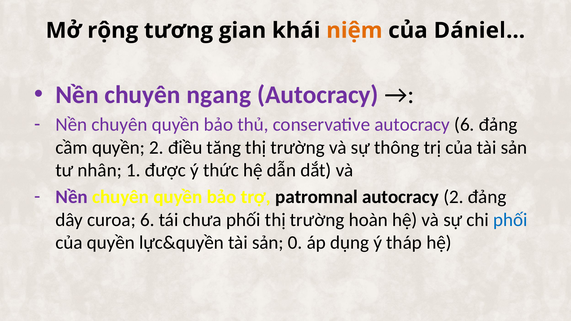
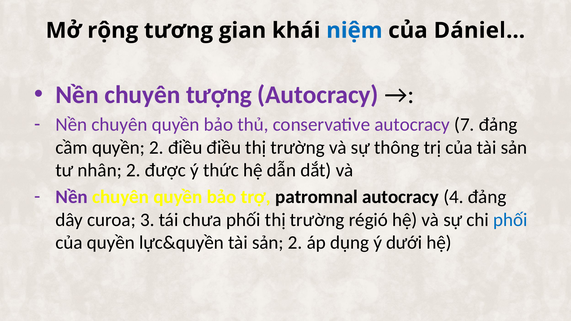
niệm colour: orange -> blue
ngang: ngang -> tượng
autocracy 6: 6 -> 7
điều tăng: tăng -> điều
nhân 1: 1 -> 2
autocracy 2: 2 -> 4
curoa 6: 6 -> 3
hoàn: hoàn -> régió
sản 0: 0 -> 2
tháp: tháp -> dưới
